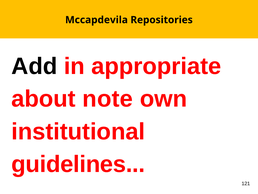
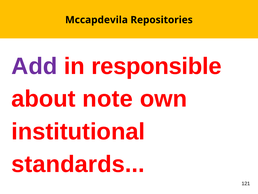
Add colour: black -> purple
appropriate: appropriate -> responsible
guidelines: guidelines -> standards
